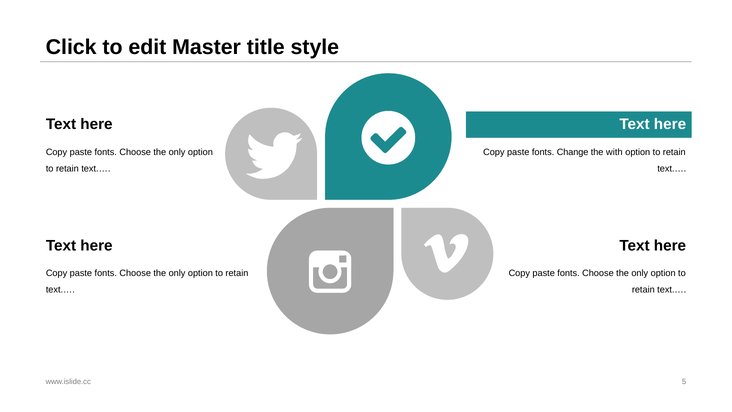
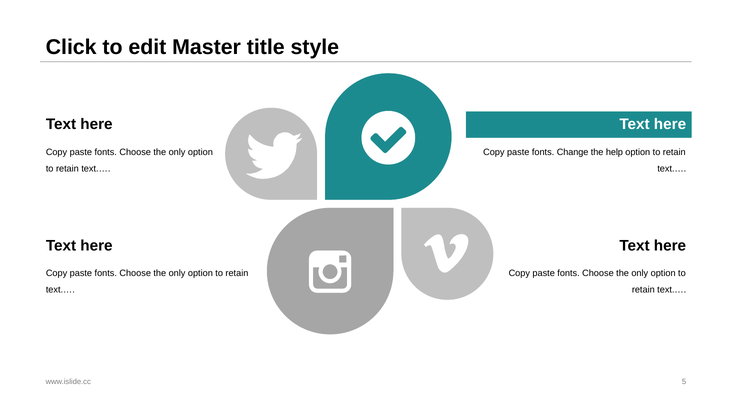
with: with -> help
